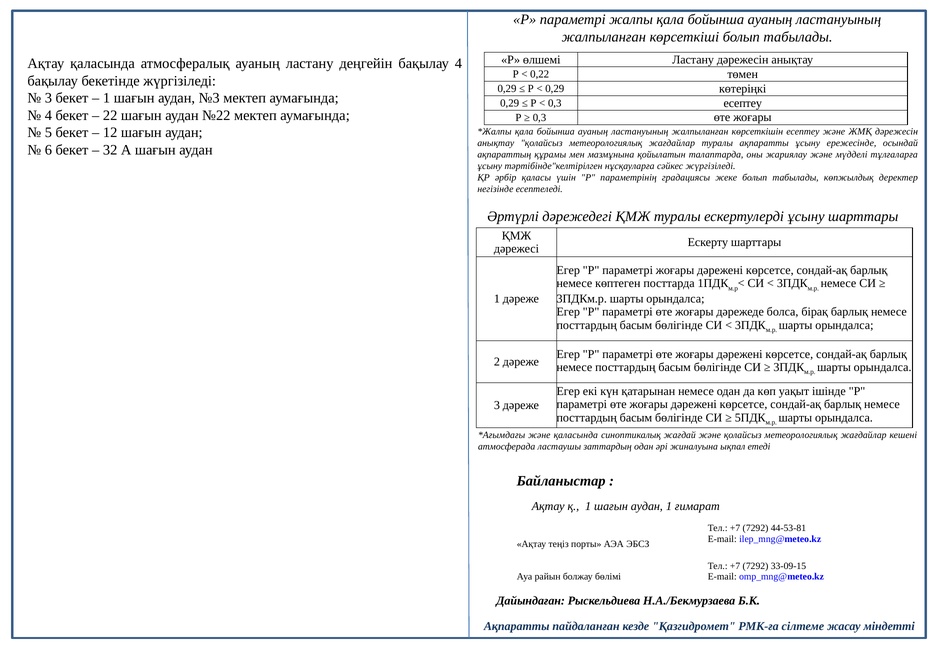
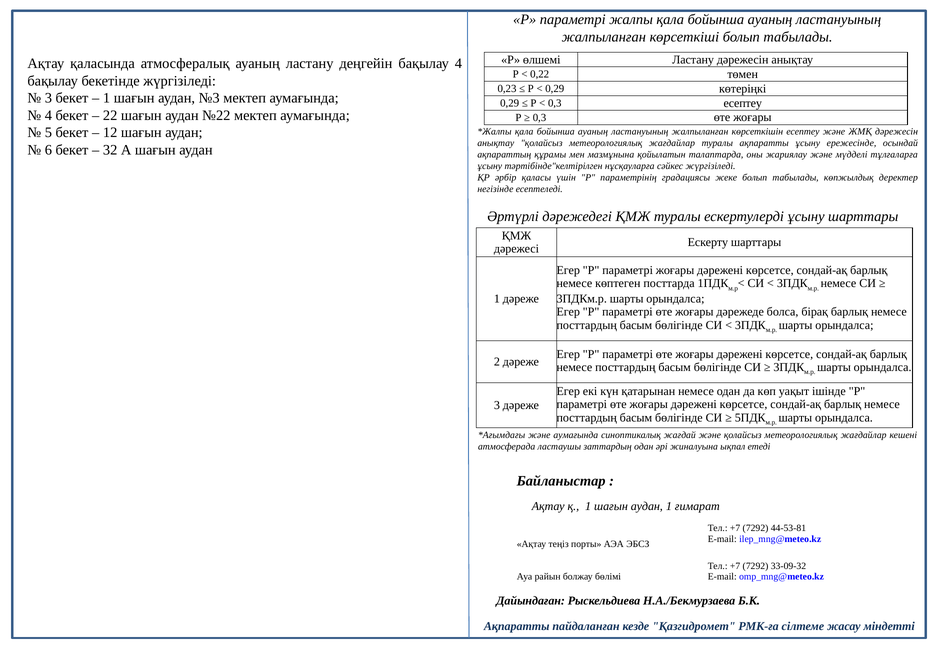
0,29 at (507, 89): 0,29 -> 0,23
және қаласында: қаласында -> аумағында
33-09-15: 33-09-15 -> 33-09-32
